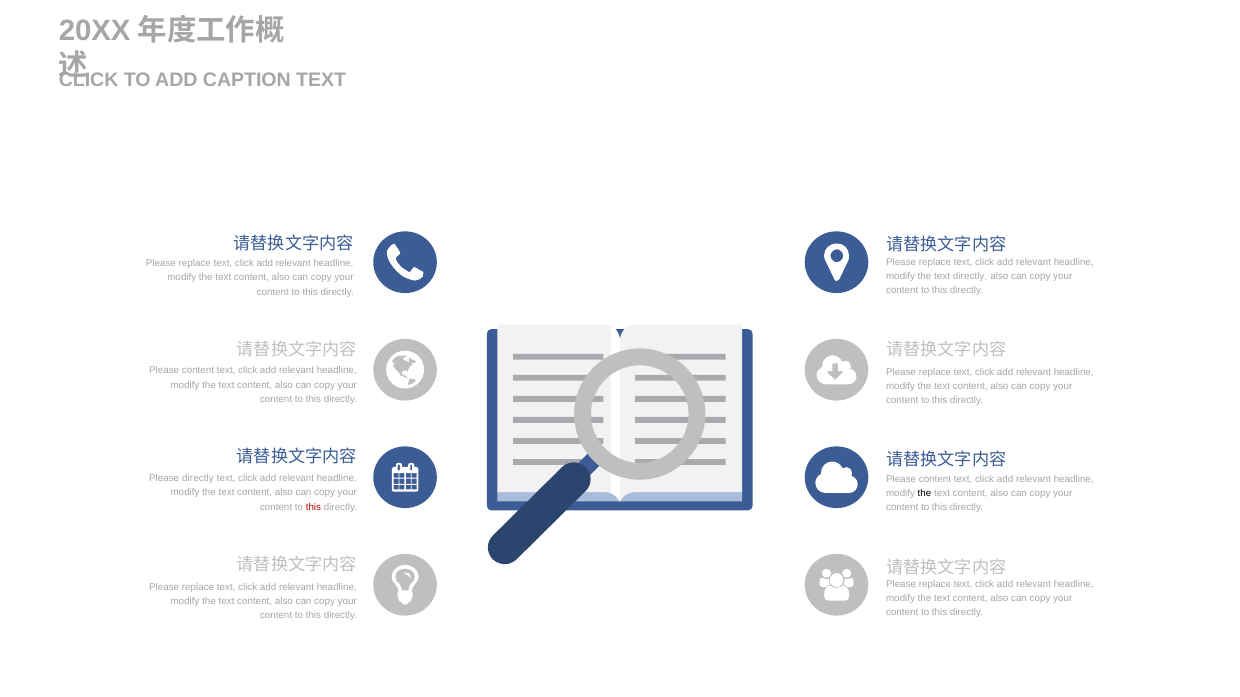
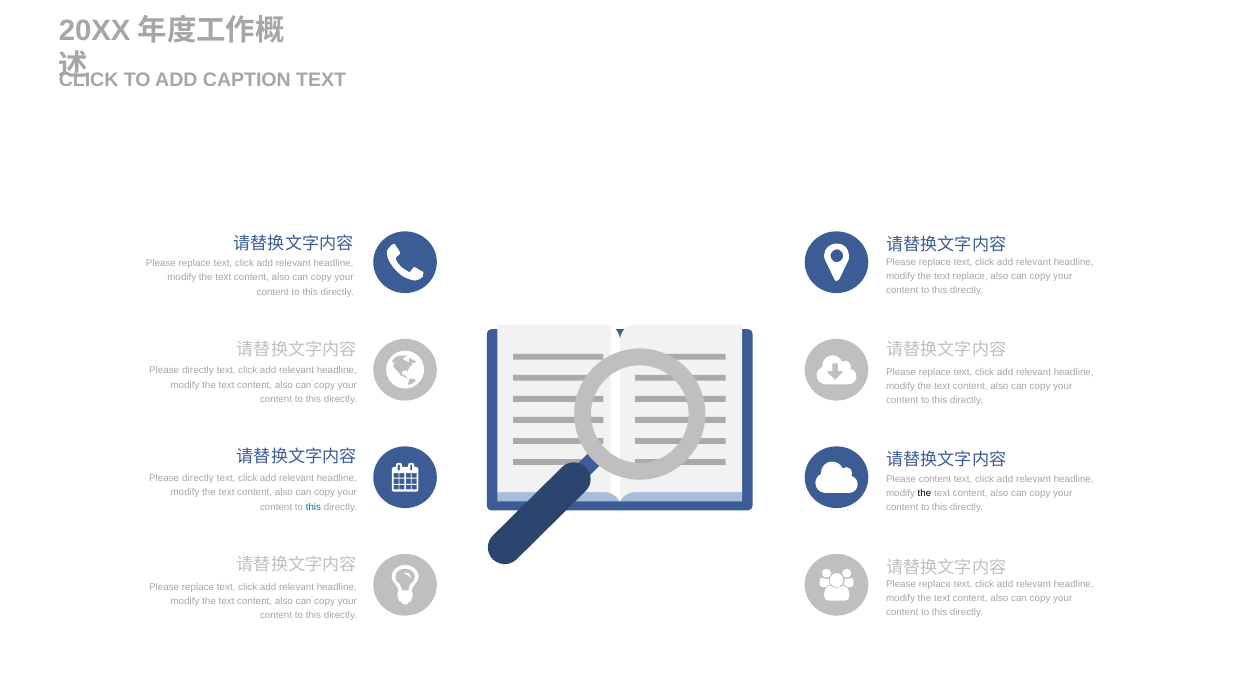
text directly: directly -> replace
content at (198, 371): content -> directly
this at (313, 507) colour: red -> blue
